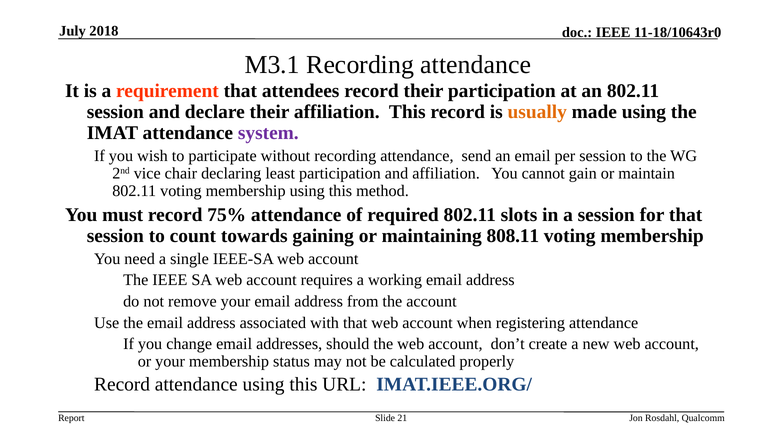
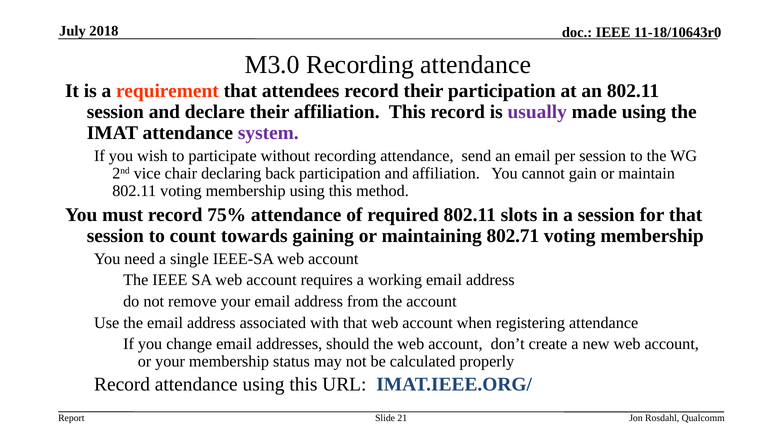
M3.1: M3.1 -> M3.0
usually colour: orange -> purple
least: least -> back
808.11: 808.11 -> 802.71
